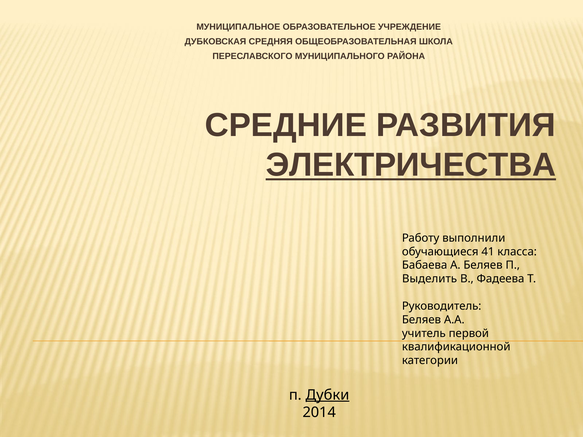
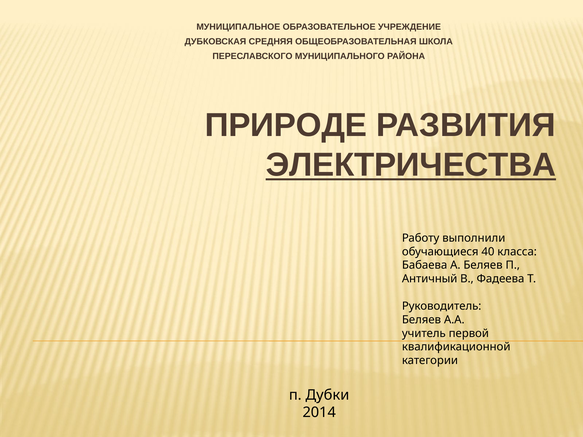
СРЕДНИЕ: СРЕДНИЕ -> ПРИРОДЕ
41: 41 -> 40
Выделить: Выделить -> Античный
Дубки underline: present -> none
